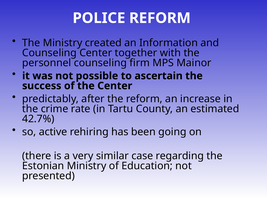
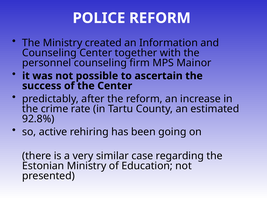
42.7%: 42.7% -> 92.8%
